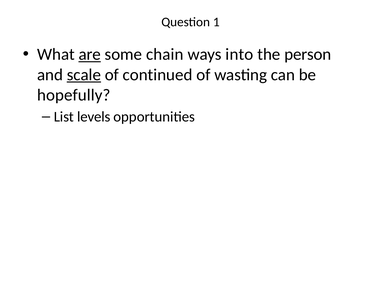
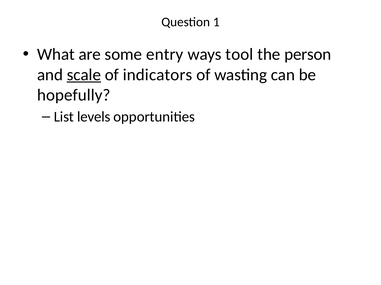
are underline: present -> none
chain: chain -> entry
into: into -> tool
continued: continued -> indicators
